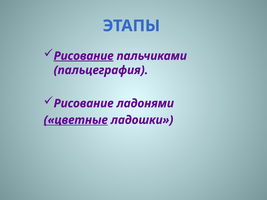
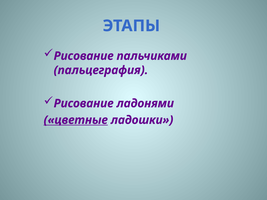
Рисование at (84, 56) underline: present -> none
